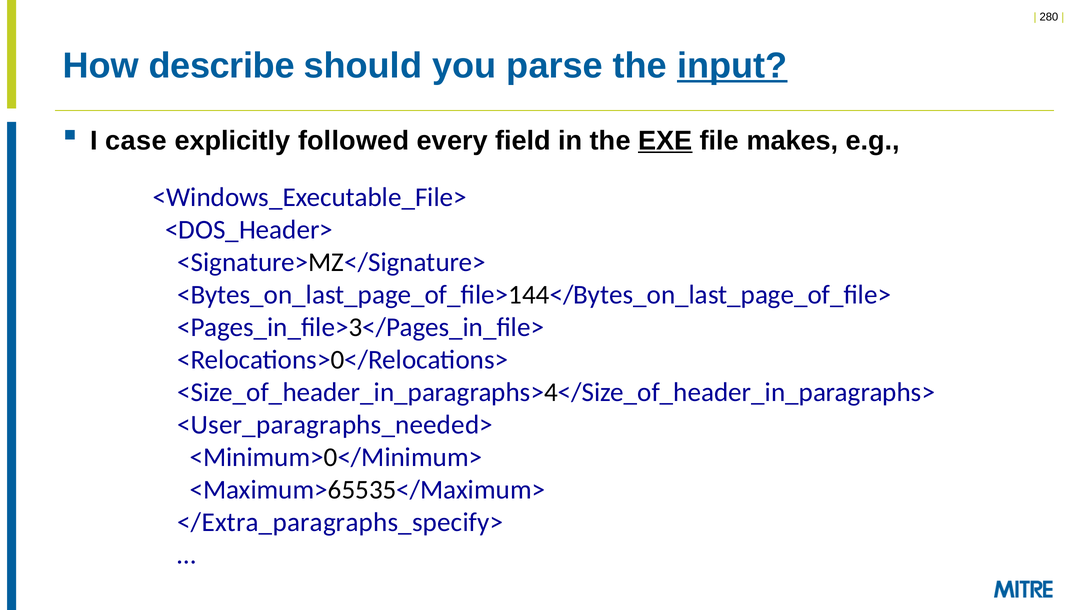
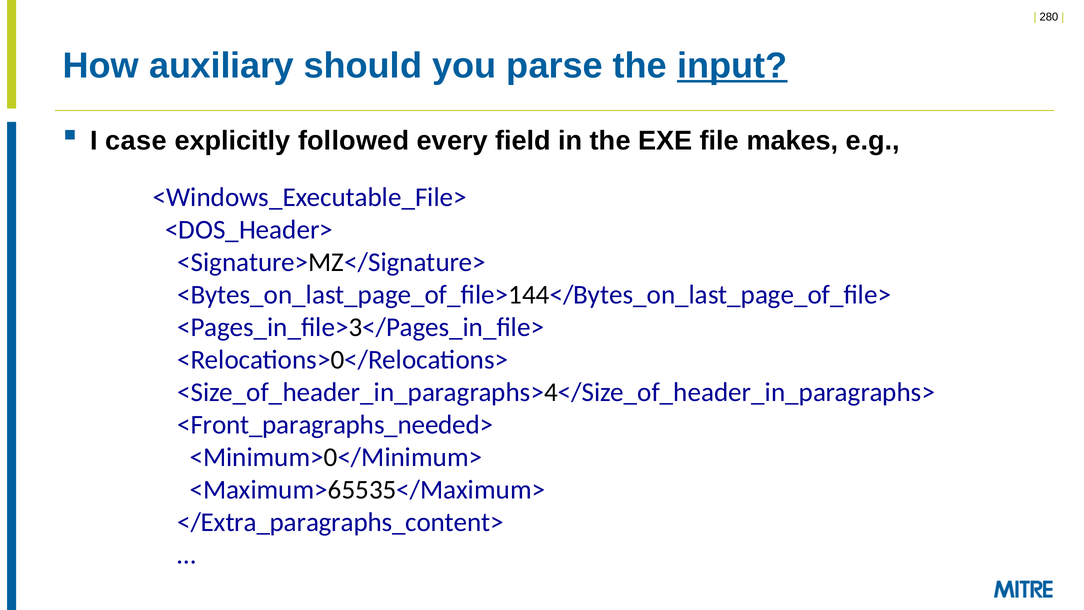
describe: describe -> auxiliary
EXE underline: present -> none
<User_paragraphs_needed>: <User_paragraphs_needed> -> <Front_paragraphs_needed>
</Extra_paragraphs_specify>: </Extra_paragraphs_specify> -> </Extra_paragraphs_content>
